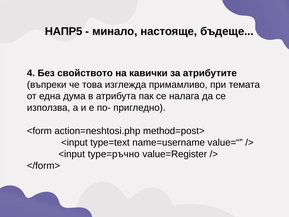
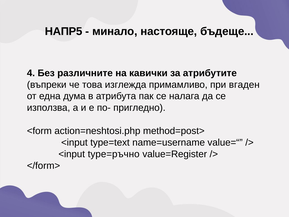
свойството: свойството -> различните
темата: темата -> вгаден
